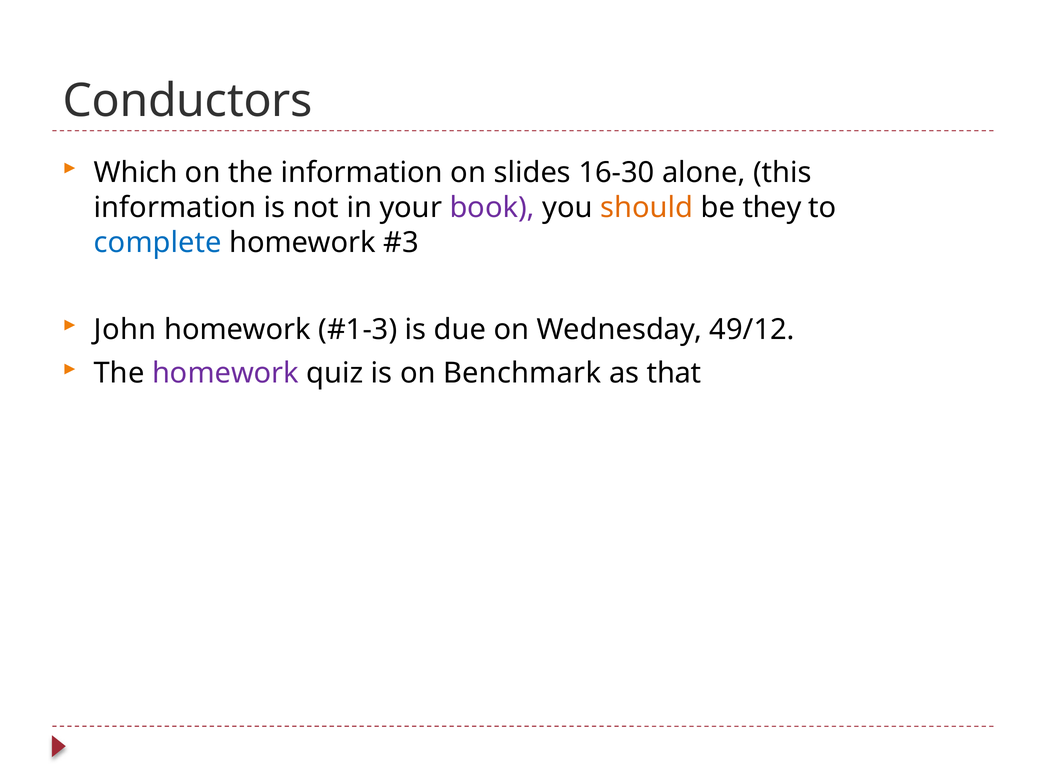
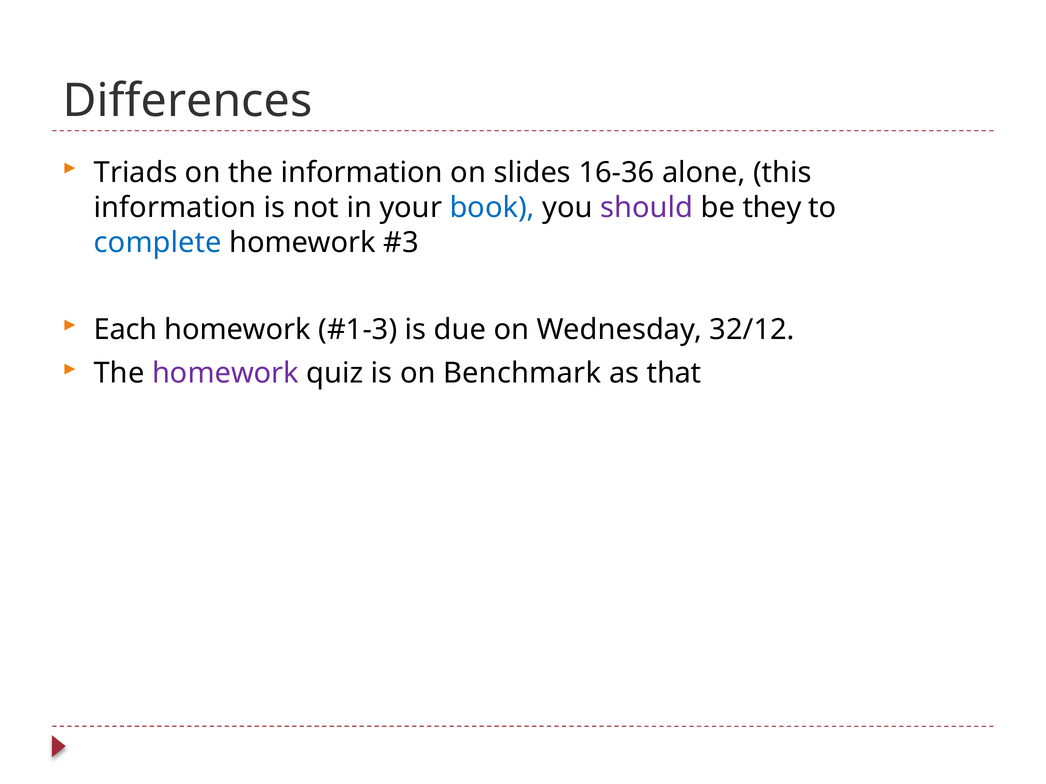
Conductors: Conductors -> Differences
Which: Which -> Triads
16-30: 16-30 -> 16-36
book colour: purple -> blue
should colour: orange -> purple
John: John -> Each
49/12: 49/12 -> 32/12
